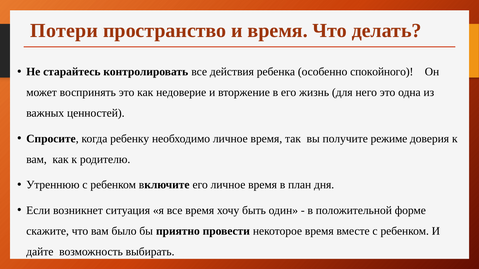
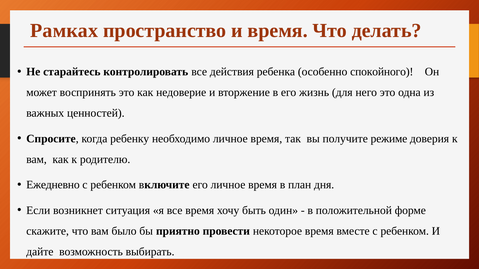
Потери: Потери -> Рамках
Утреннюю: Утреннюю -> Ежедневно
